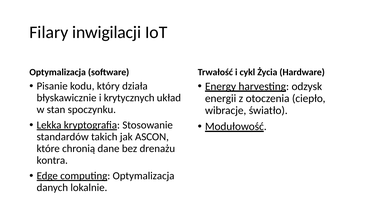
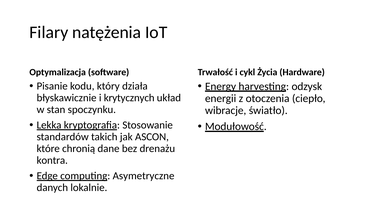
inwigilacji: inwigilacji -> natężenia
computing Optymalizacja: Optymalizacja -> Asymetryczne
